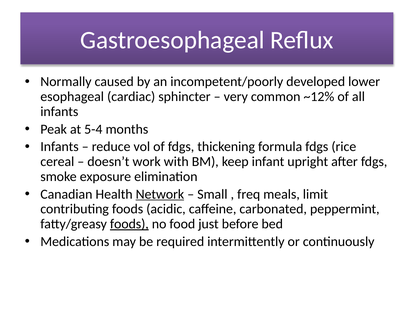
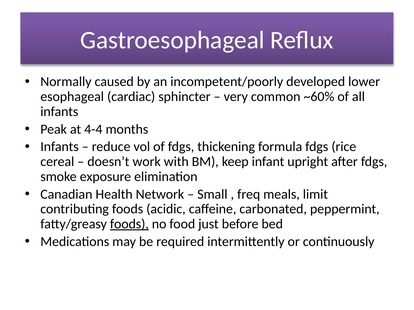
~12%: ~12% -> ~60%
5-4: 5-4 -> 4-4
Network underline: present -> none
